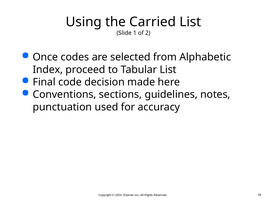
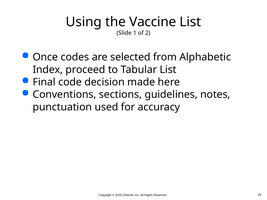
Carried: Carried -> Vaccine
